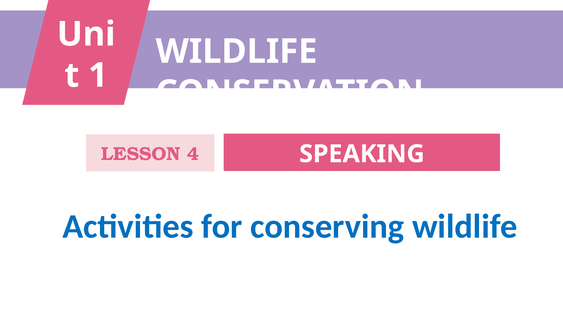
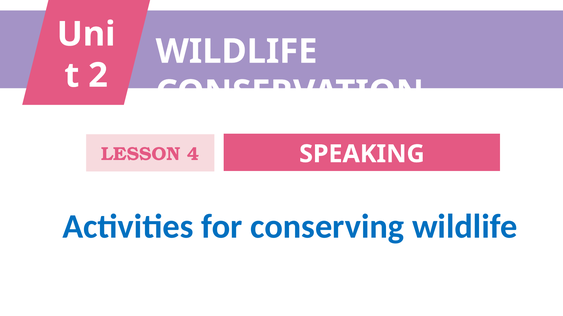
1: 1 -> 2
